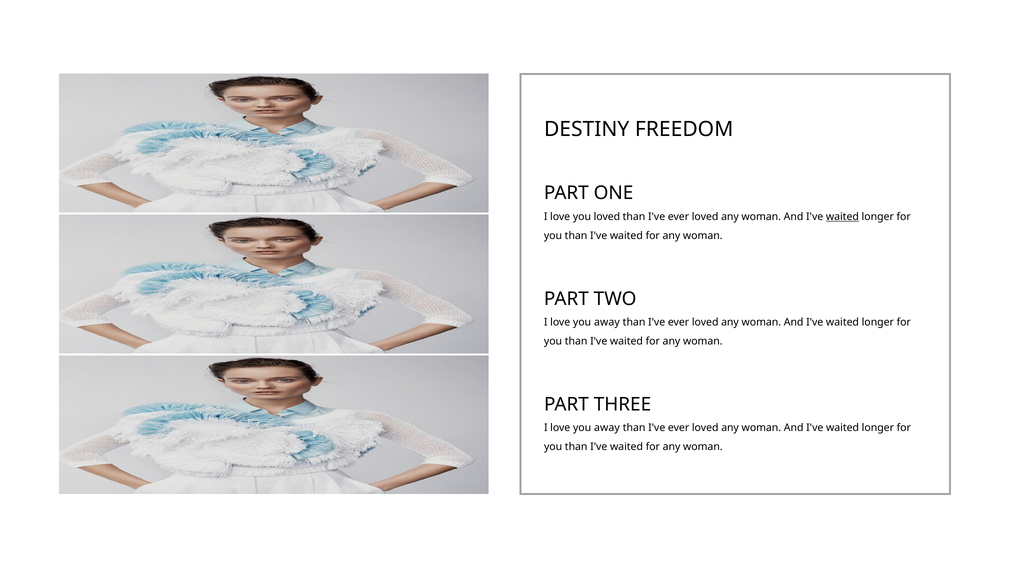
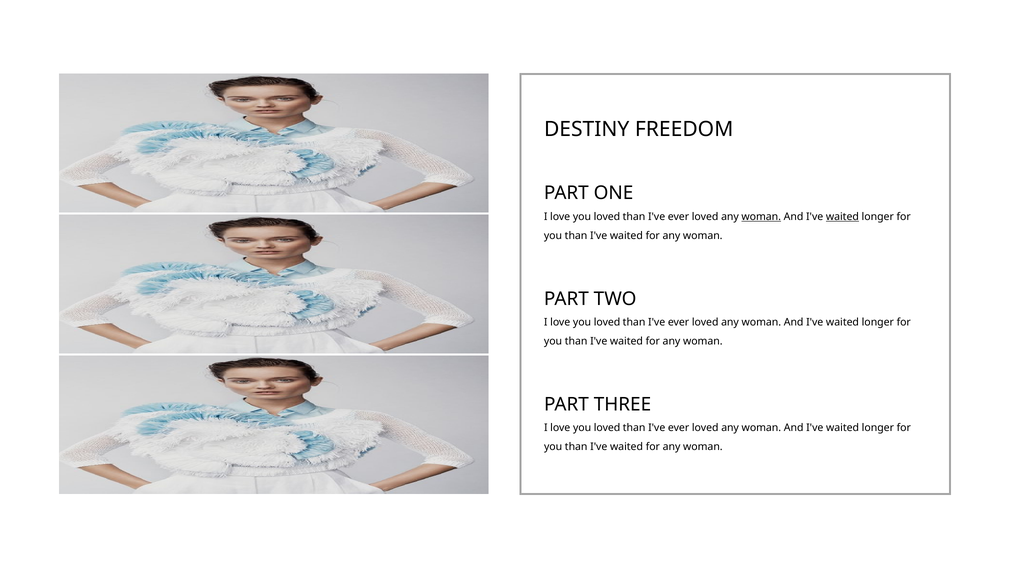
woman at (761, 217) underline: none -> present
away at (607, 322): away -> loved
away at (607, 428): away -> loved
